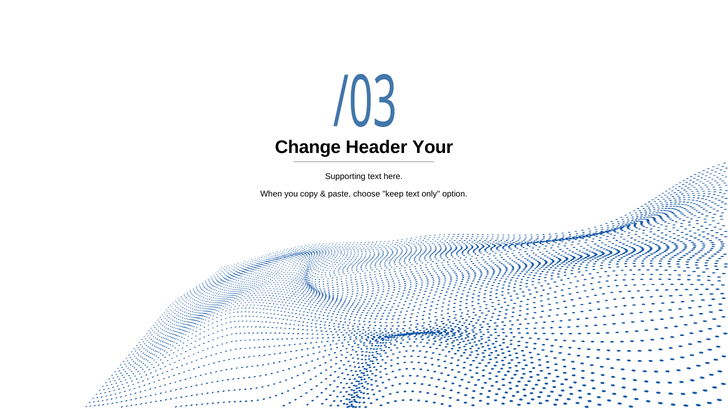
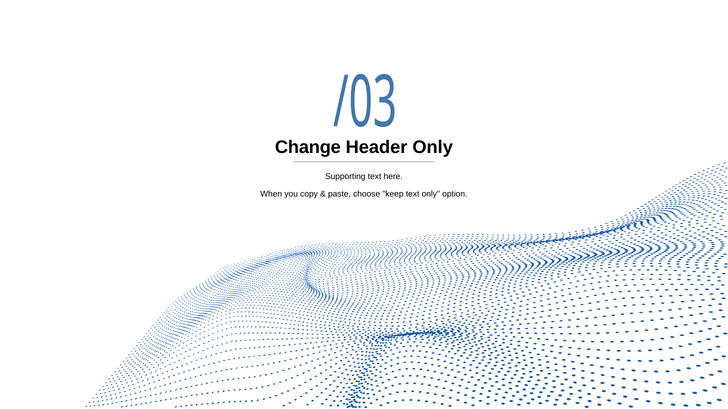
Header Your: Your -> Only
